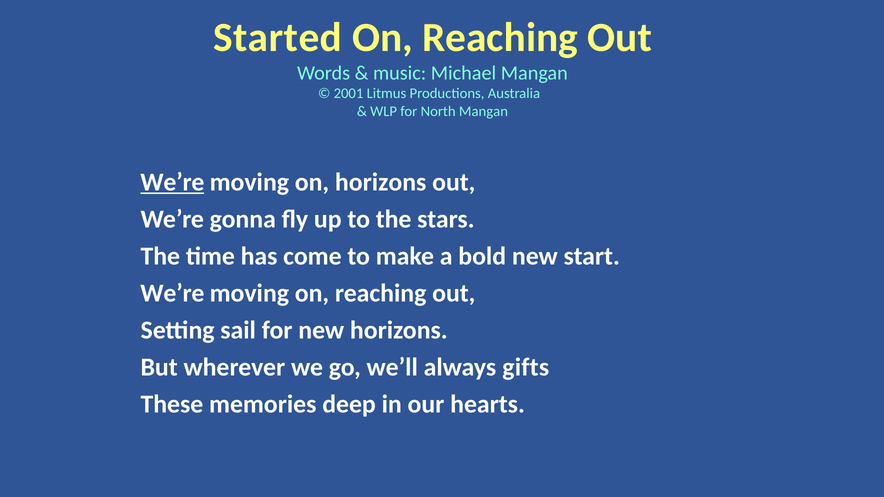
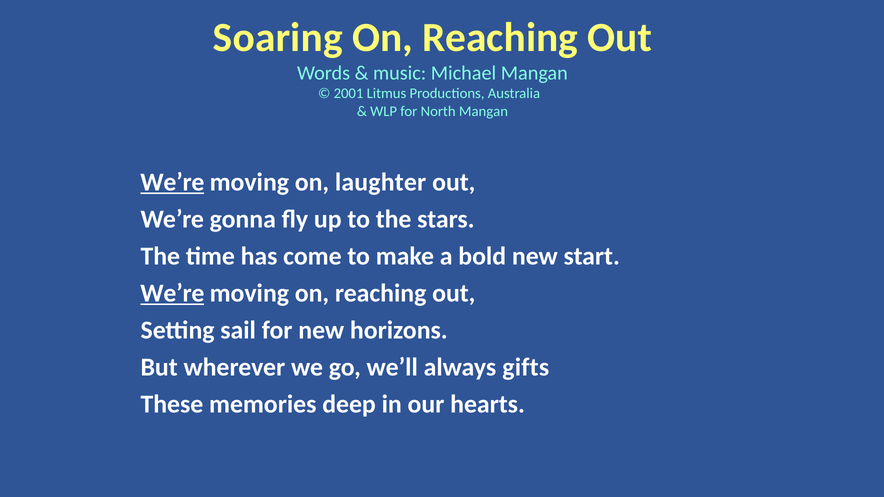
Started: Started -> Soaring
on horizons: horizons -> laughter
We’re at (172, 293) underline: none -> present
